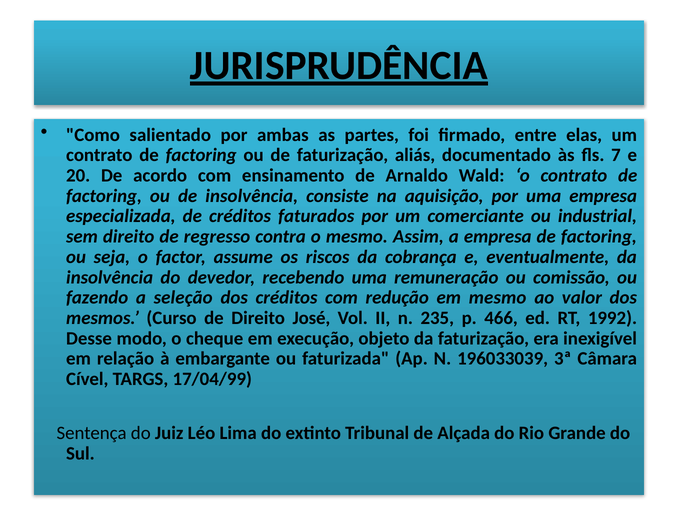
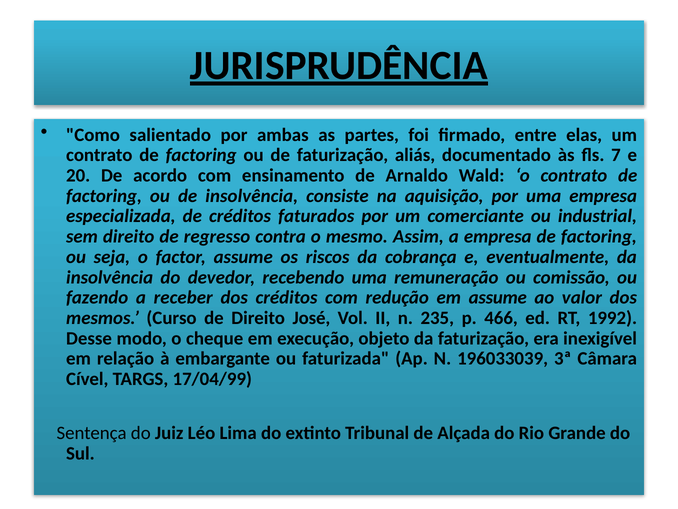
seleção: seleção -> receber
em mesmo: mesmo -> assume
